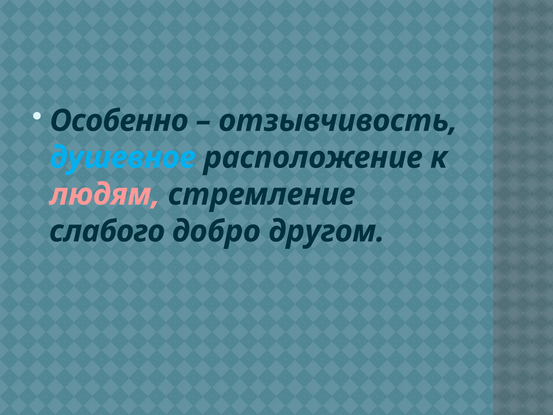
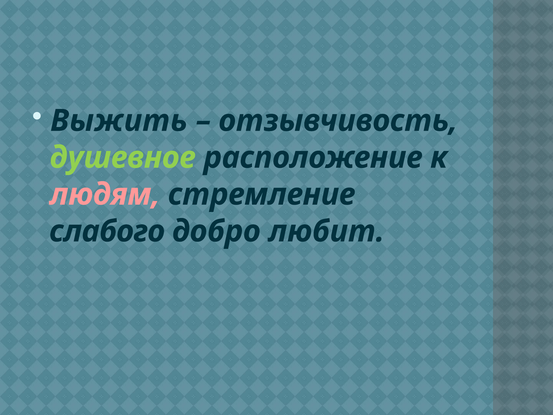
Особенно: Особенно -> Выжить
душевное colour: light blue -> light green
другом: другом -> любит
